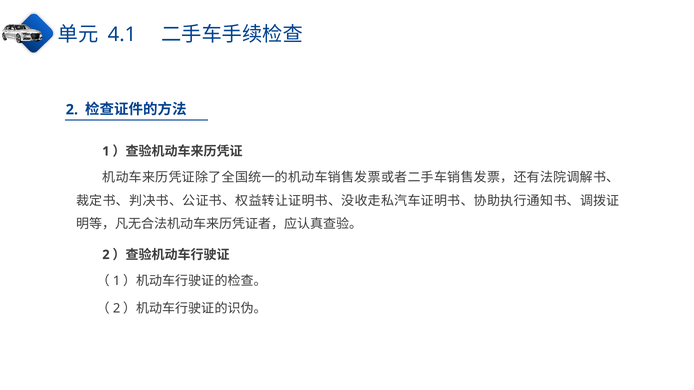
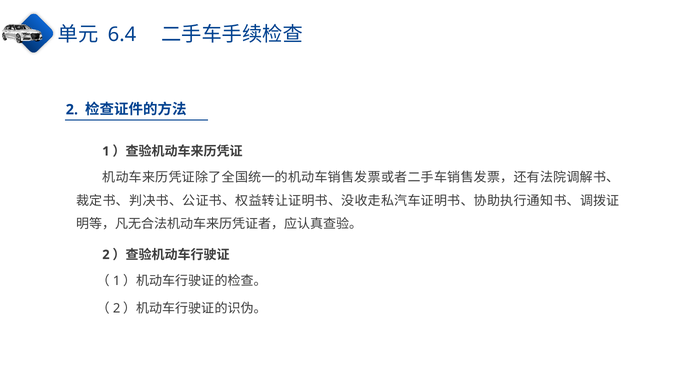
4.1: 4.1 -> 6.4
